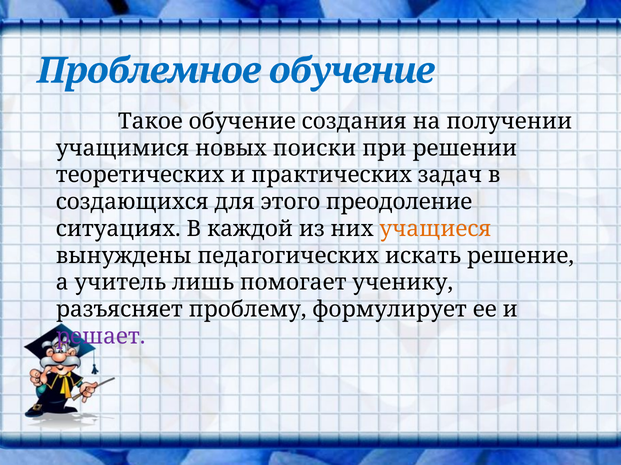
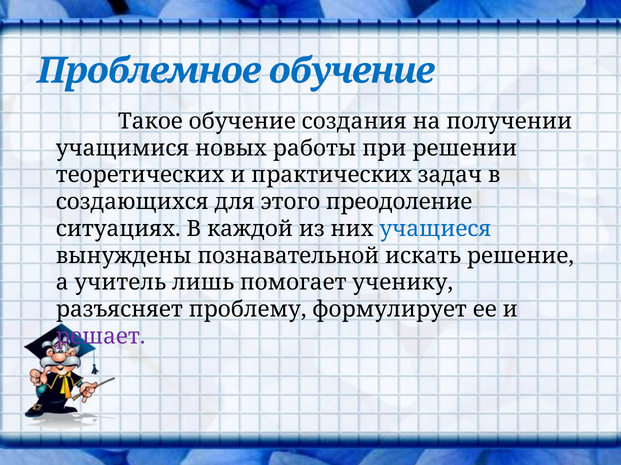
поиски: поиски -> работы
учащиеся colour: orange -> blue
педагогических: педагогических -> познавательной
